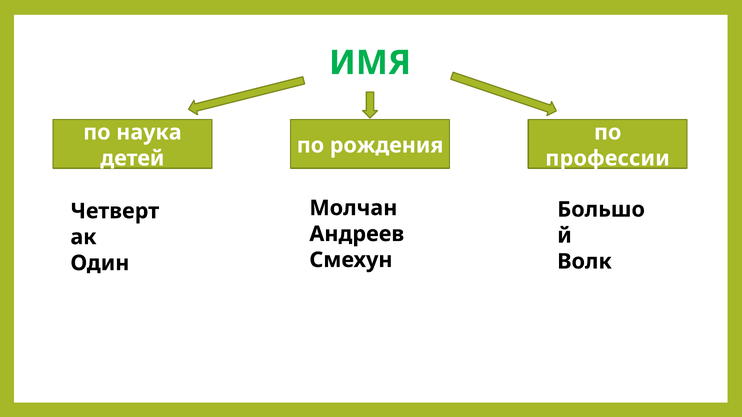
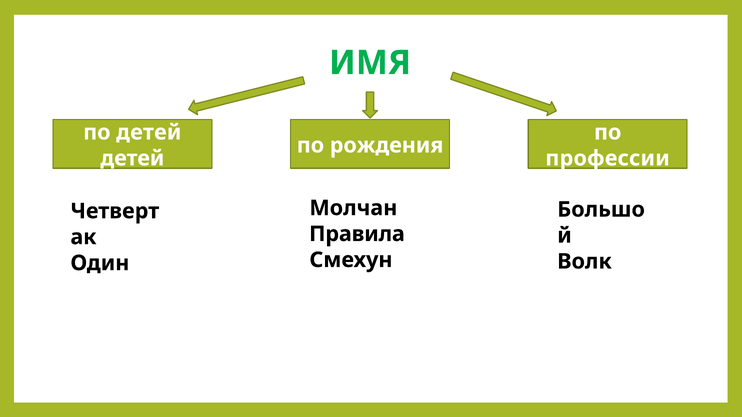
по наука: наука -> детей
Андреев: Андреев -> Правила
